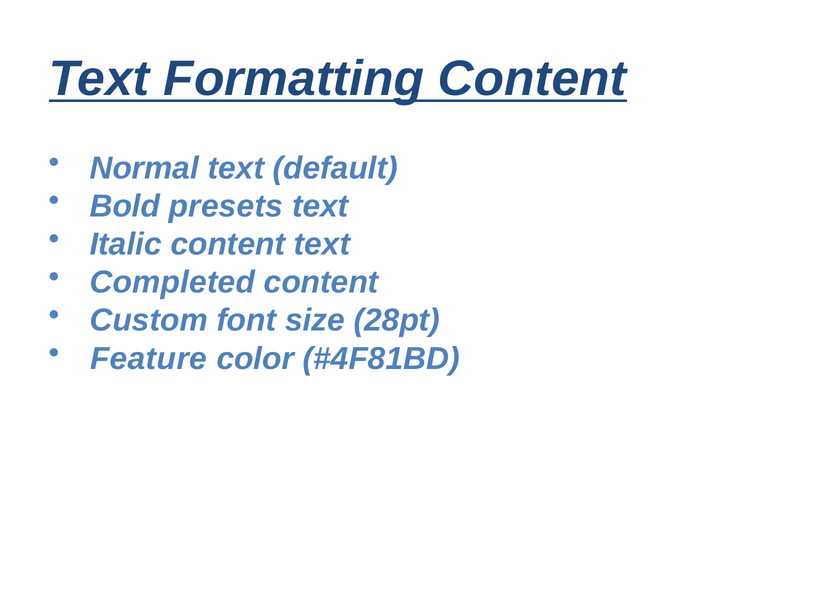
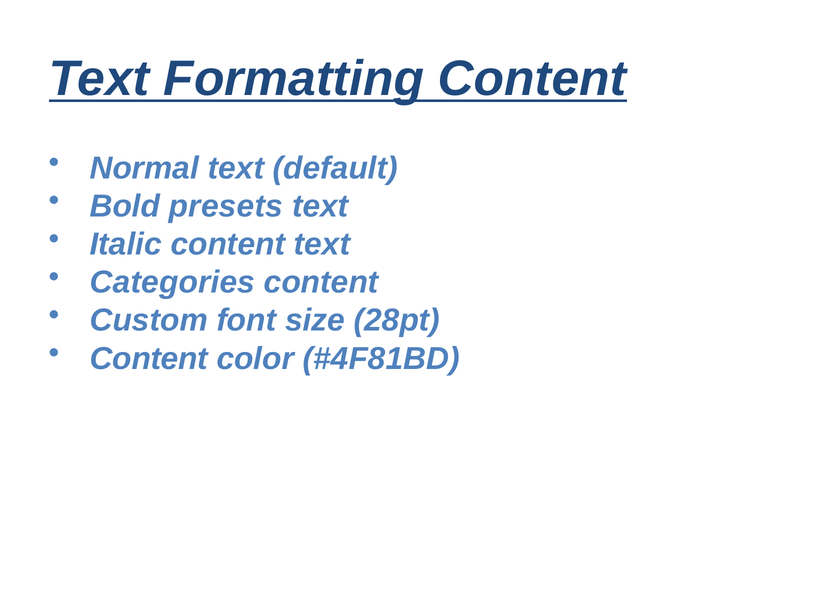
Completed: Completed -> Categories
Feature at (149, 359): Feature -> Content
